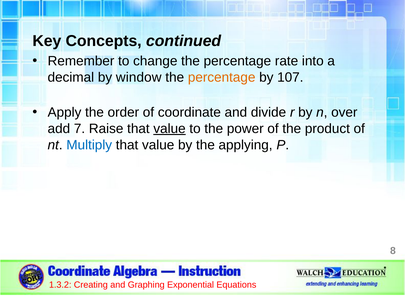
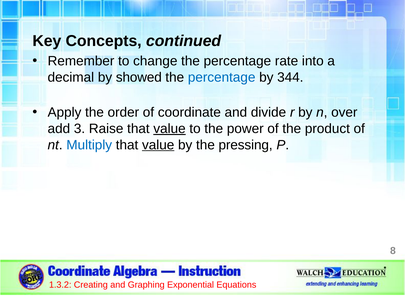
window: window -> showed
percentage at (222, 77) colour: orange -> blue
107: 107 -> 344
7: 7 -> 3
value at (158, 145) underline: none -> present
applying: applying -> pressing
